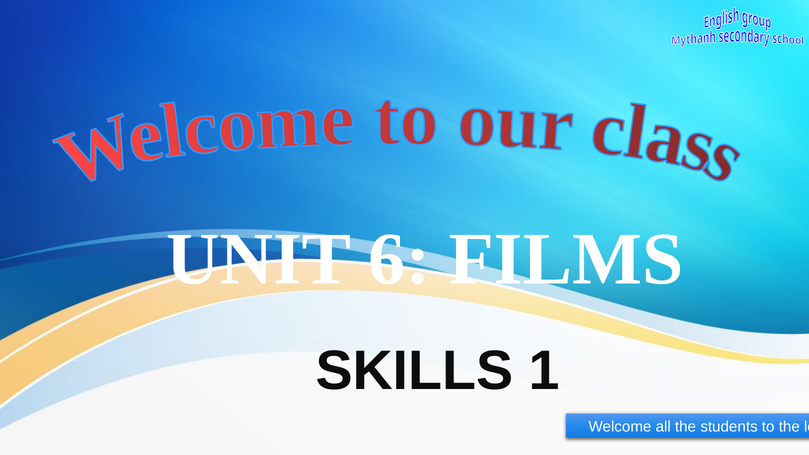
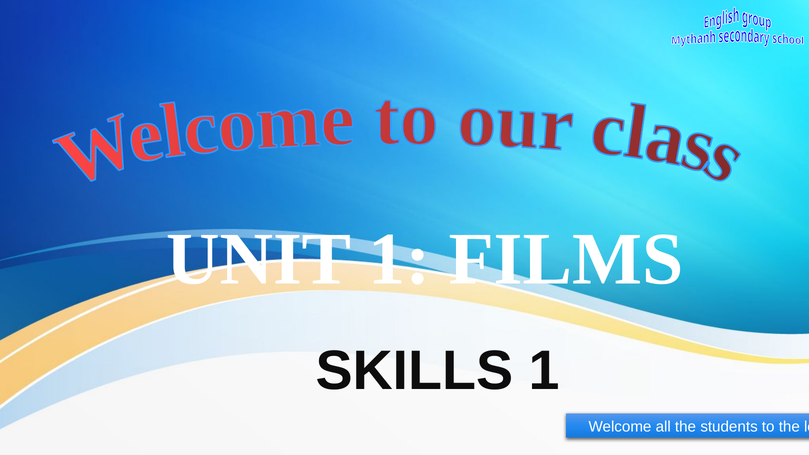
UNIT 6: 6 -> 1
